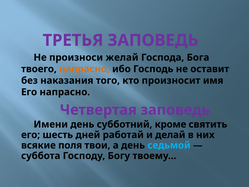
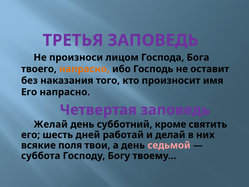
желай: желай -> лицом
Имени: Имени -> Желай
седьмой colour: light blue -> pink
